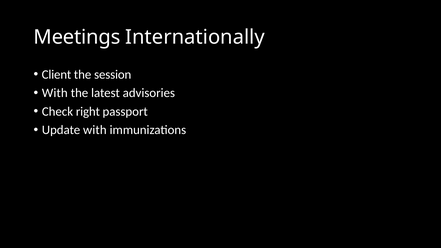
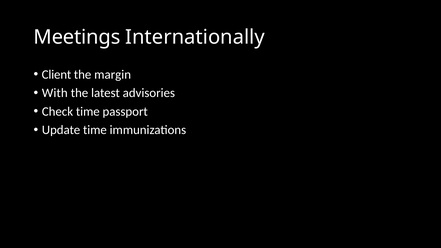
session: session -> margin
Check right: right -> time
Update with: with -> time
